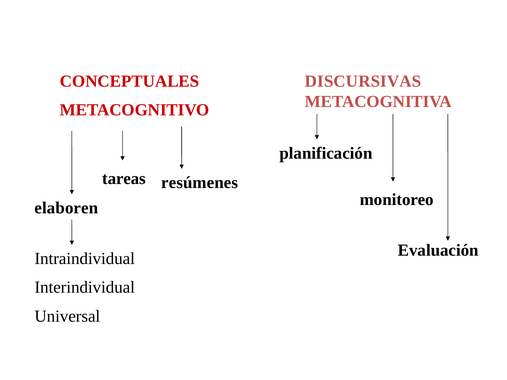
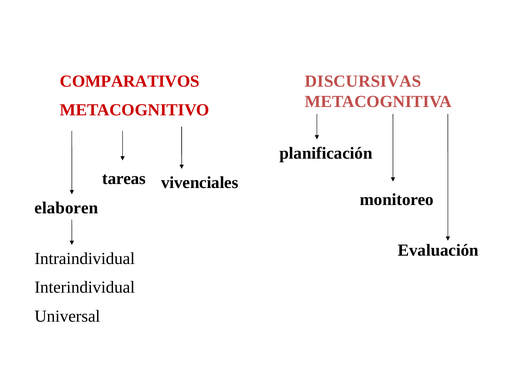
CONCEPTUALES: CONCEPTUALES -> COMPARATIVOS
resúmenes: resúmenes -> vivenciales
